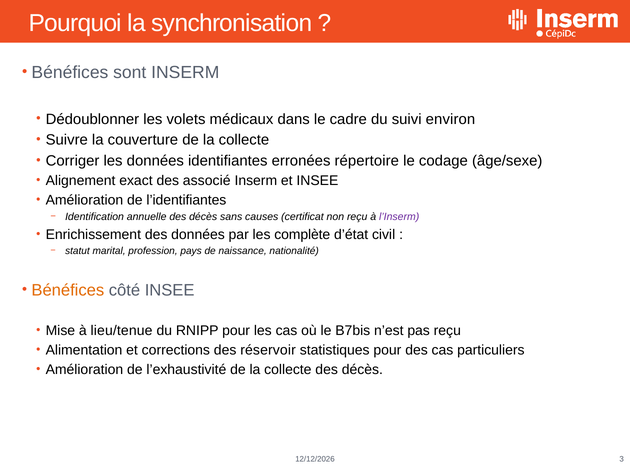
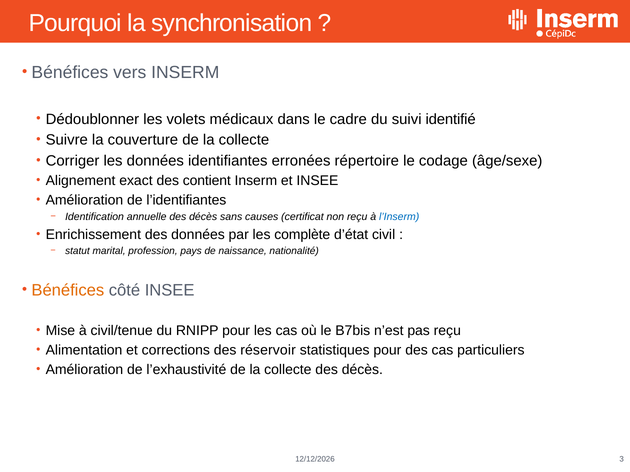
sont: sont -> vers
environ: environ -> identifié
associé: associé -> contient
l’Inserm colour: purple -> blue
lieu/tenue: lieu/tenue -> civil/tenue
